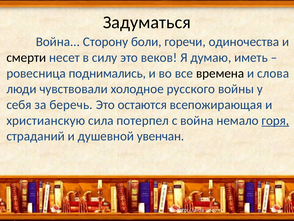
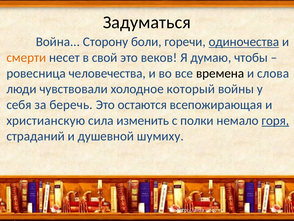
одиночества underline: none -> present
смерти colour: black -> orange
силу: силу -> свой
иметь: иметь -> чтобы
поднимались: поднимались -> человечества
русского: русского -> который
потерпел: потерпел -> изменить
с война: война -> полки
увенчан: увенчан -> шумиху
